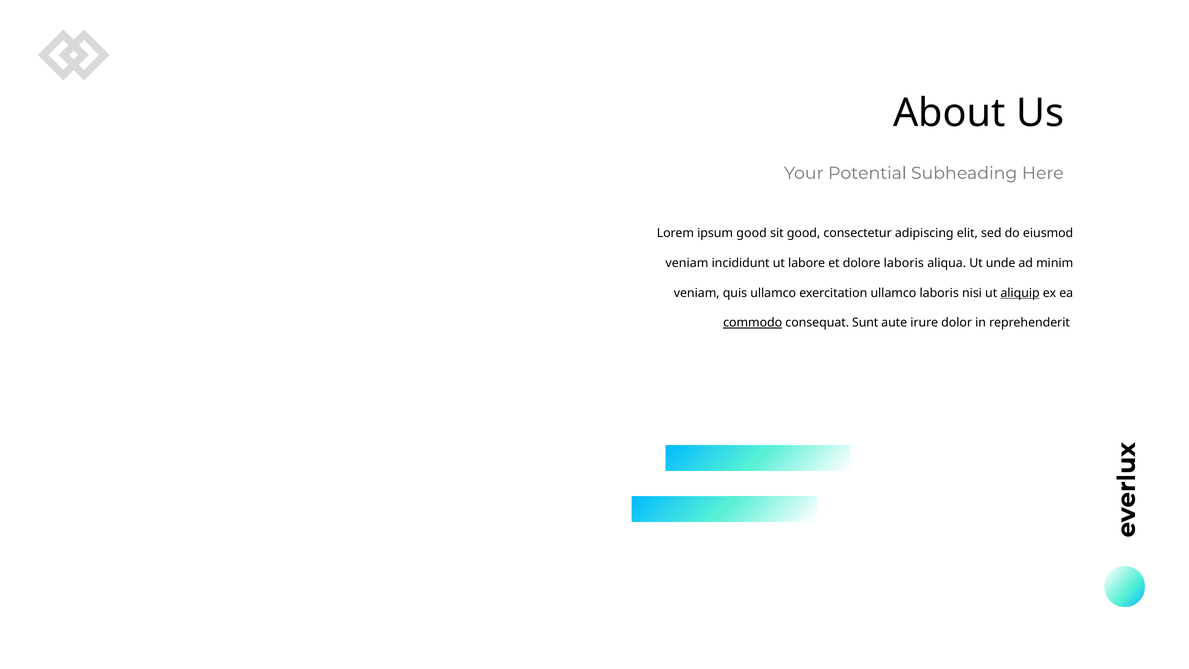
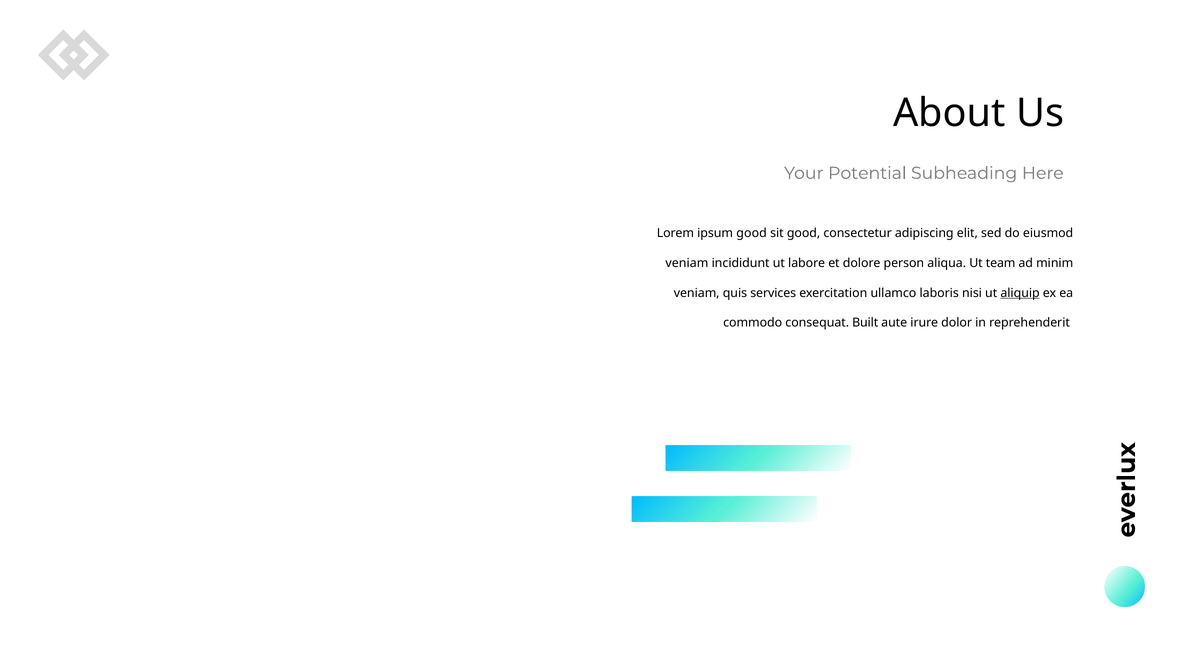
dolore laboris: laboris -> person
unde: unde -> team
quis ullamco: ullamco -> services
commodo underline: present -> none
Sunt: Sunt -> Built
